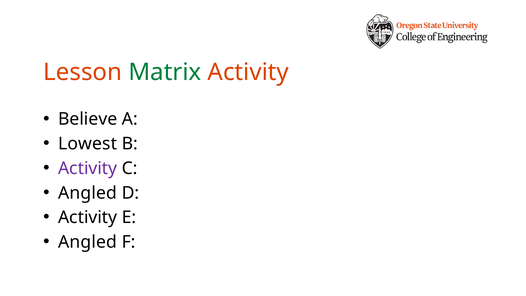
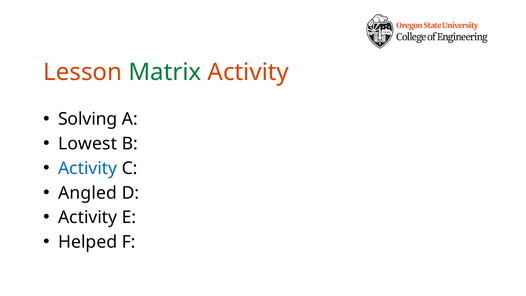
Believe: Believe -> Solving
Activity at (88, 168) colour: purple -> blue
Angled at (88, 242): Angled -> Helped
